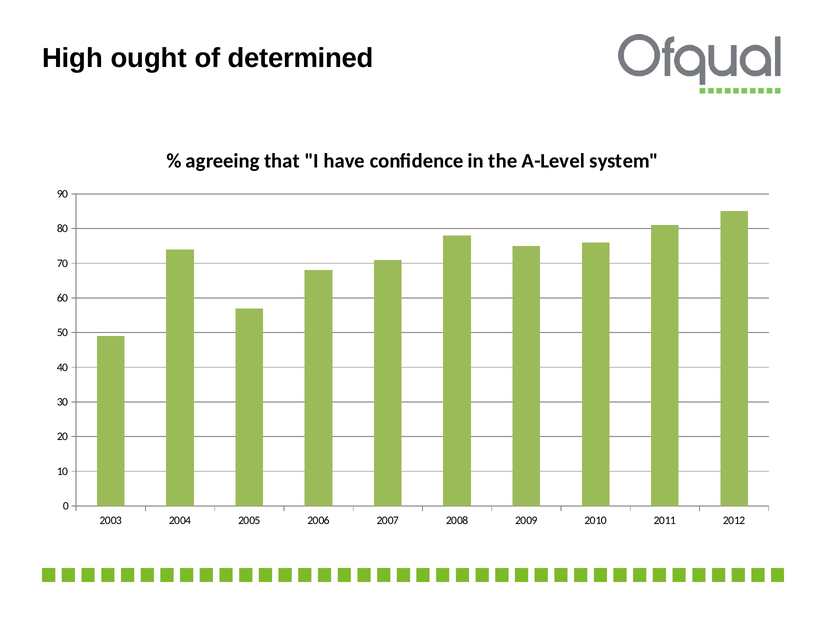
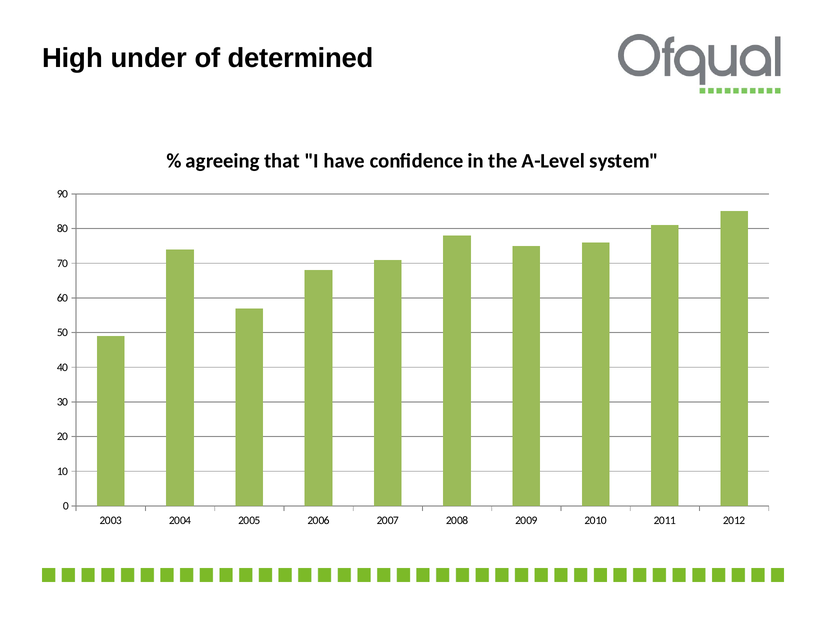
ought: ought -> under
